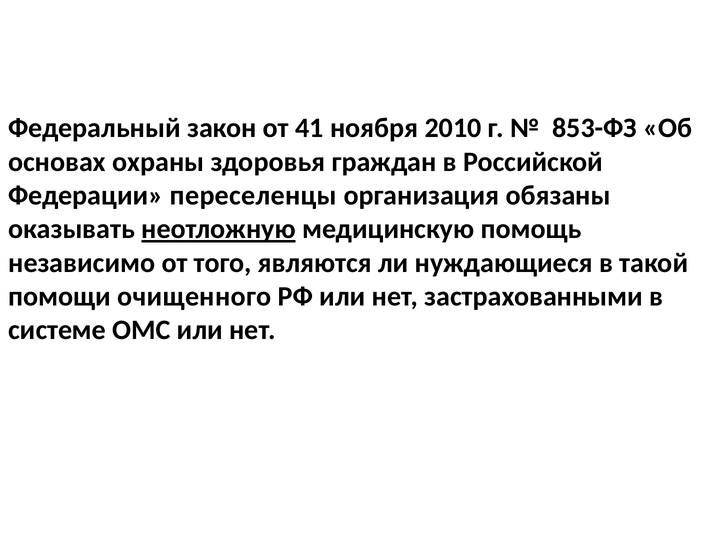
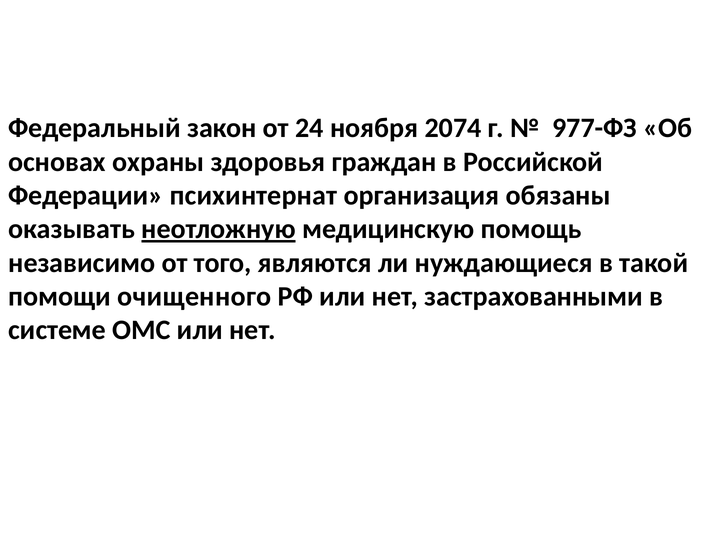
41: 41 -> 24
2010: 2010 -> 2074
853-ФЗ: 853-ФЗ -> 977-ФЗ
переселенцы: переселенцы -> психинтернат
